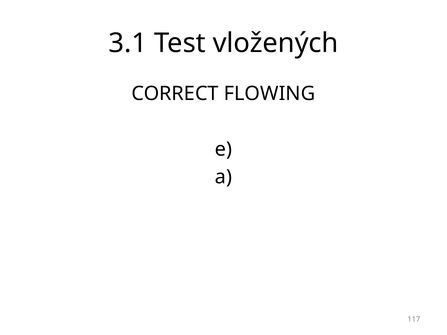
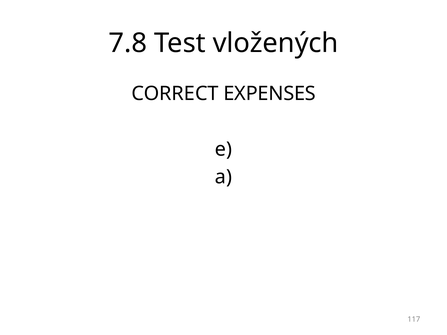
3.1: 3.1 -> 7.8
FLOWING: FLOWING -> EXPENSES
